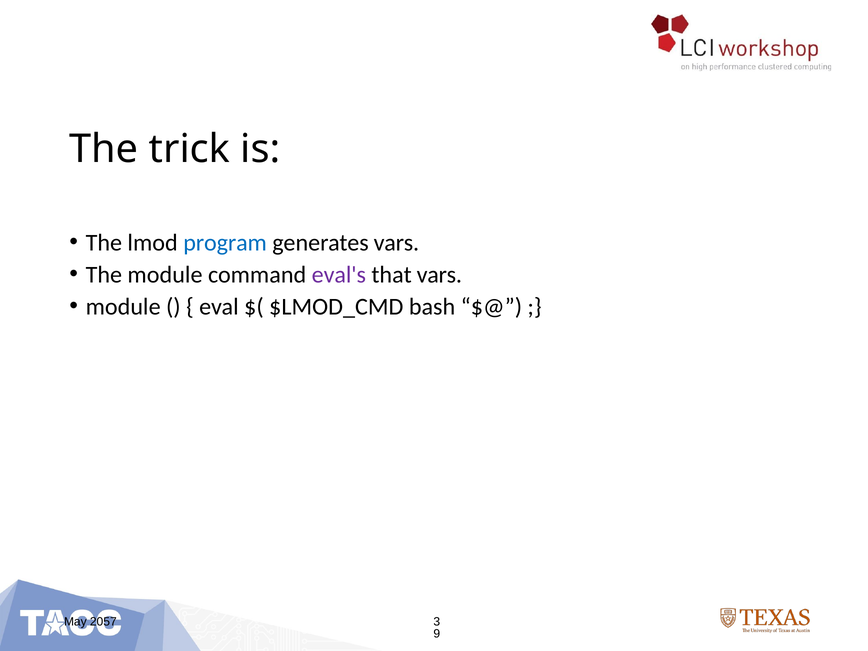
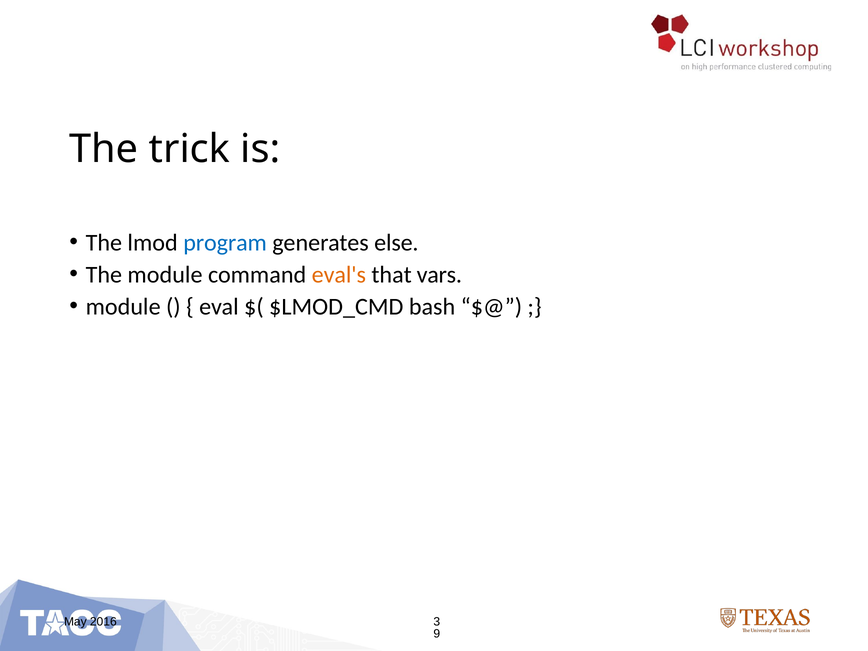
generates vars: vars -> else
eval's colour: purple -> orange
2057: 2057 -> 2016
